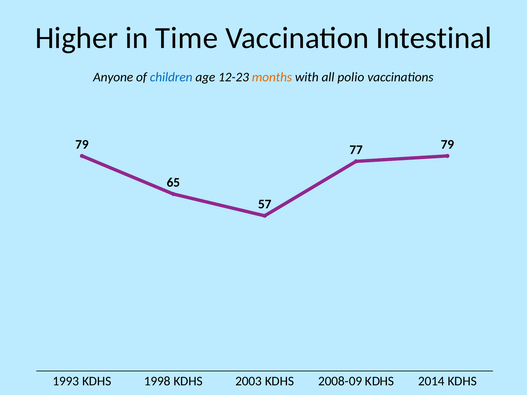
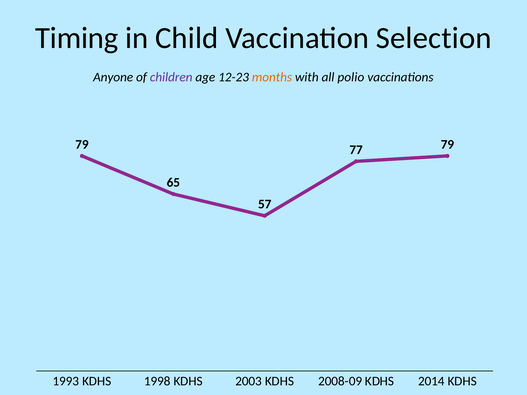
Higher: Higher -> Timing
Time: Time -> Child
Intestinal: Intestinal -> Selection
children colour: blue -> purple
